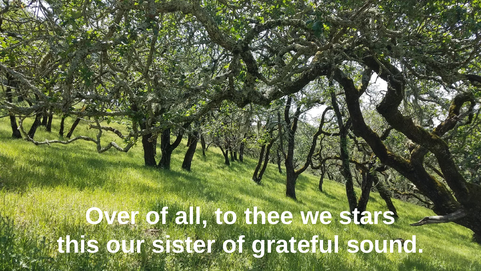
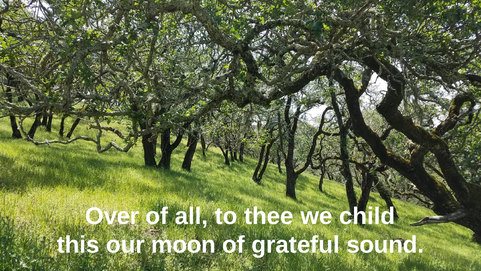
stars: stars -> child
sister: sister -> moon
